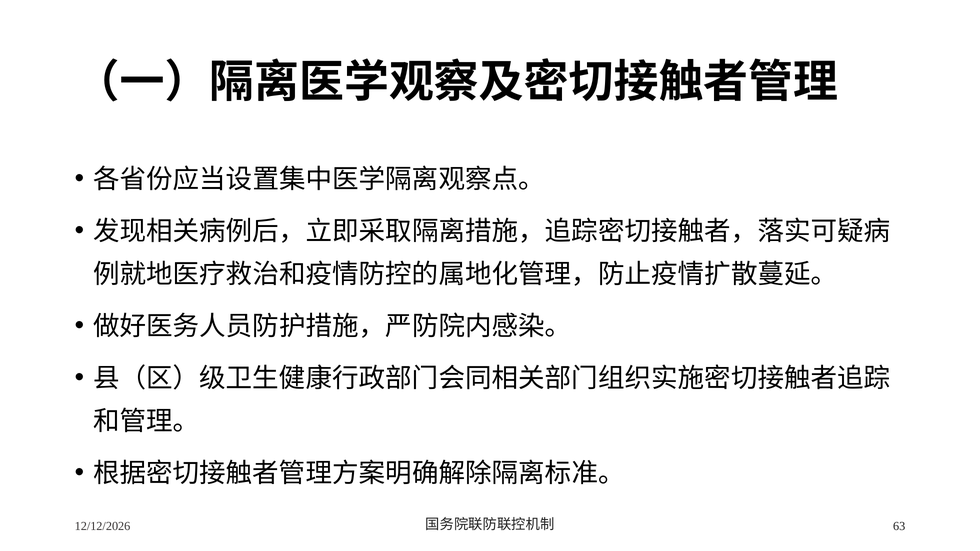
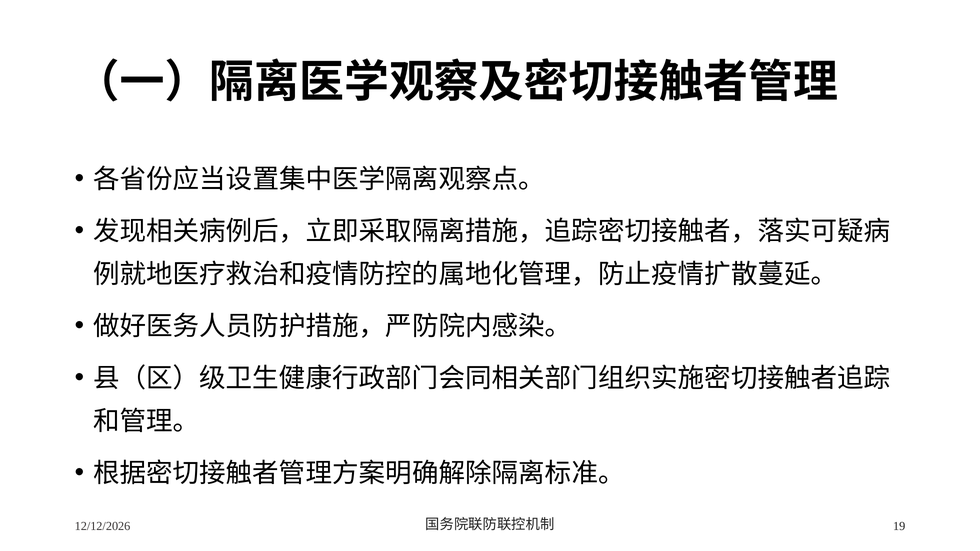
63: 63 -> 19
